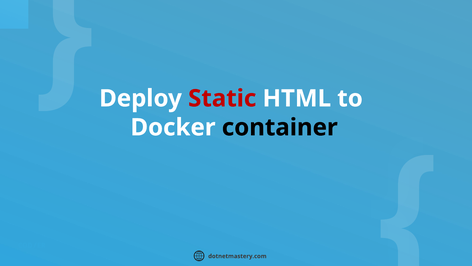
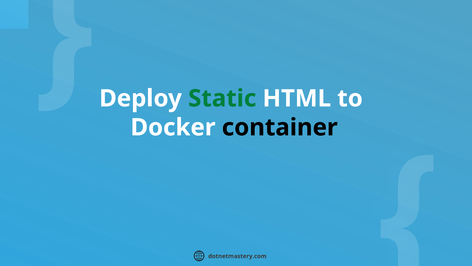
Static colour: red -> green
